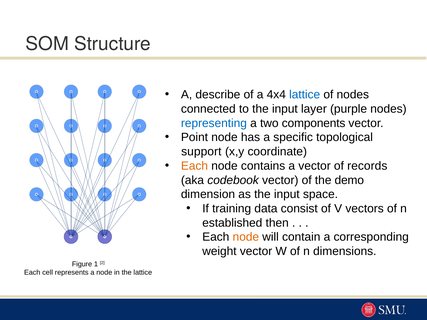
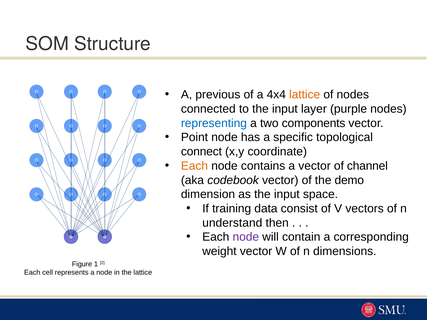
describe: describe -> previous
lattice at (305, 95) colour: blue -> orange
support: support -> connect
records: records -> channel
established: established -> understand
node at (246, 237) colour: orange -> purple
